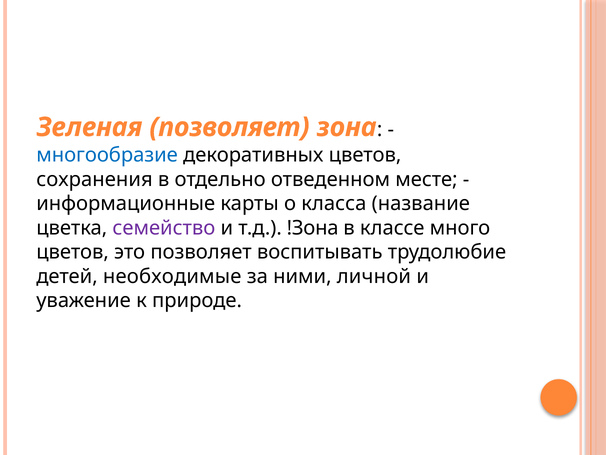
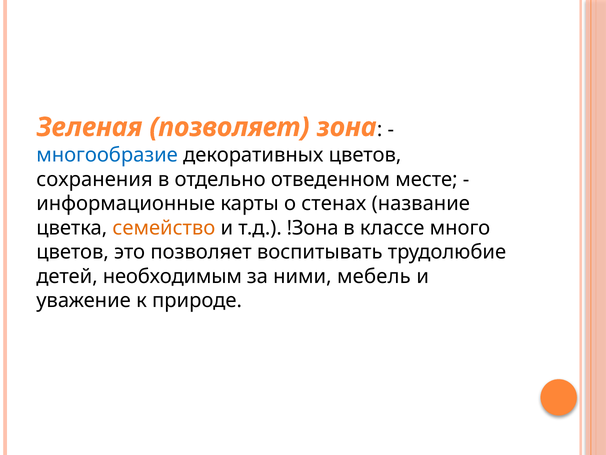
класса: класса -> стенах
семейство colour: purple -> orange
необходимые: необходимые -> необходимым
личной: личной -> мебель
